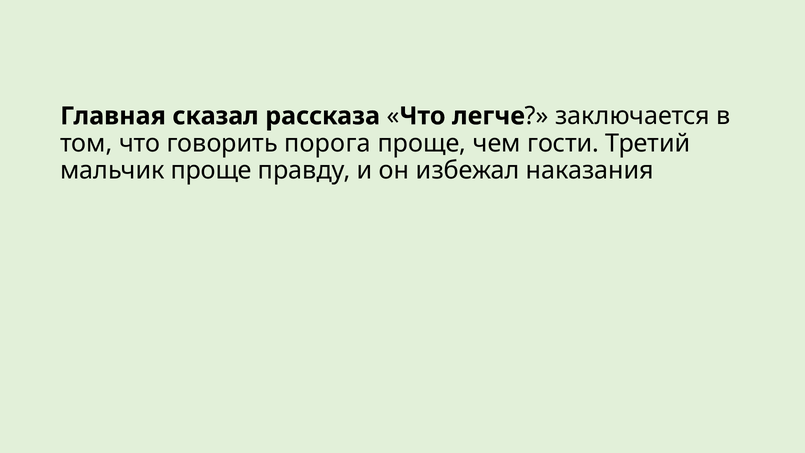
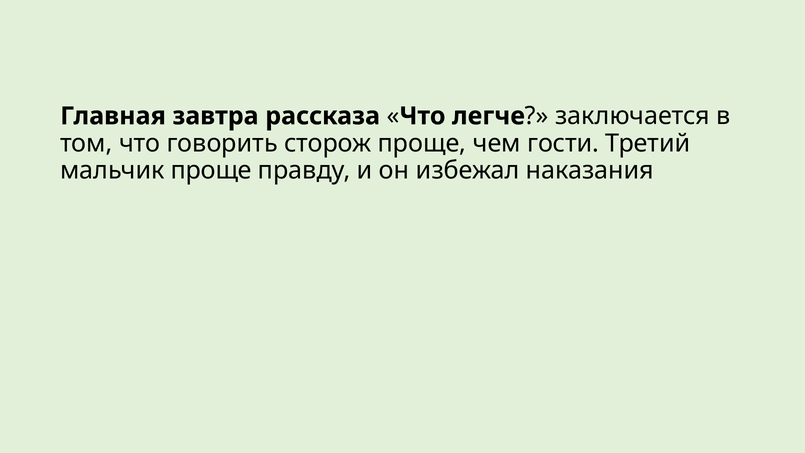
сказал: сказал -> завтра
порога: порога -> сторож
